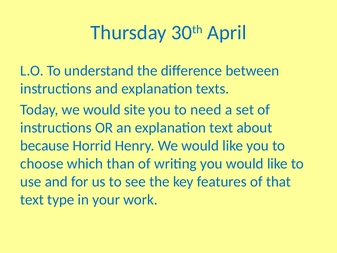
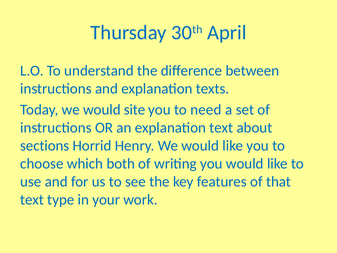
because: because -> sections
than: than -> both
